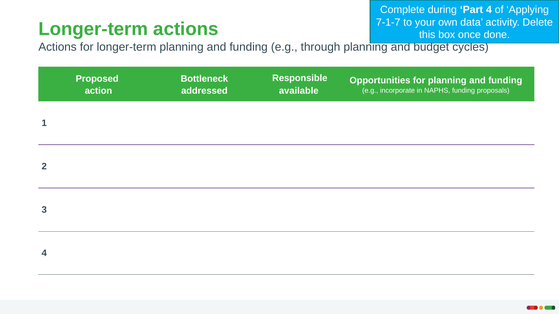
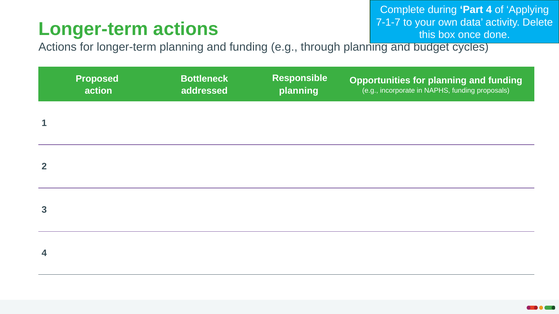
available at (299, 91): available -> planning
